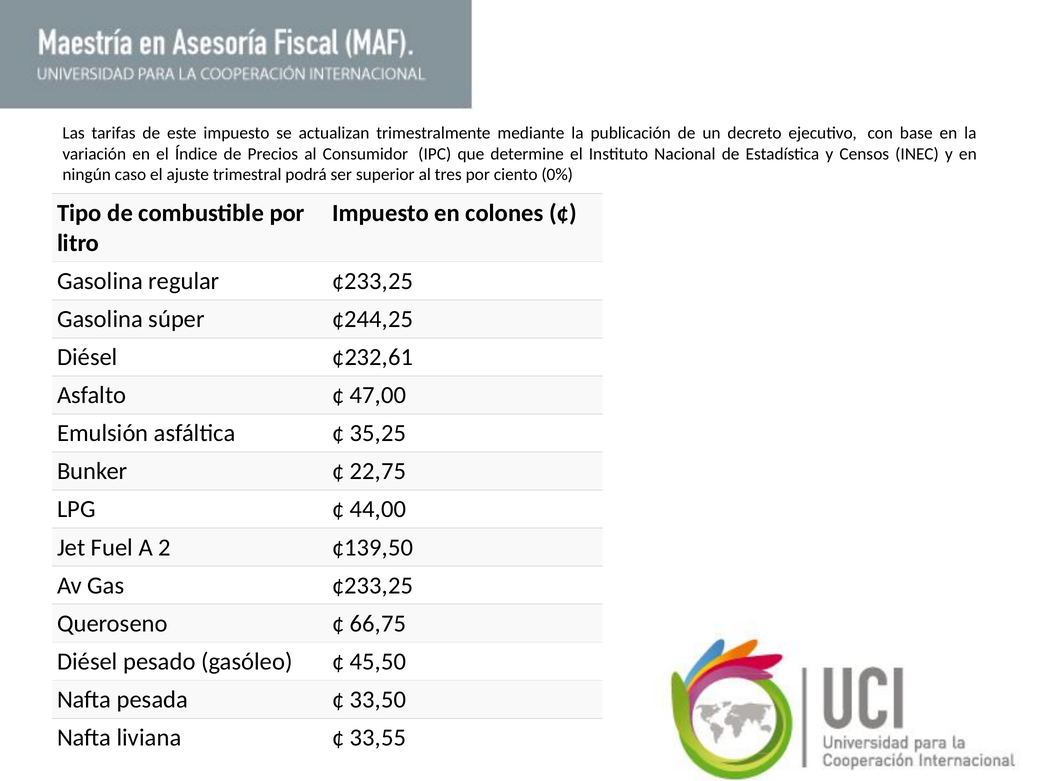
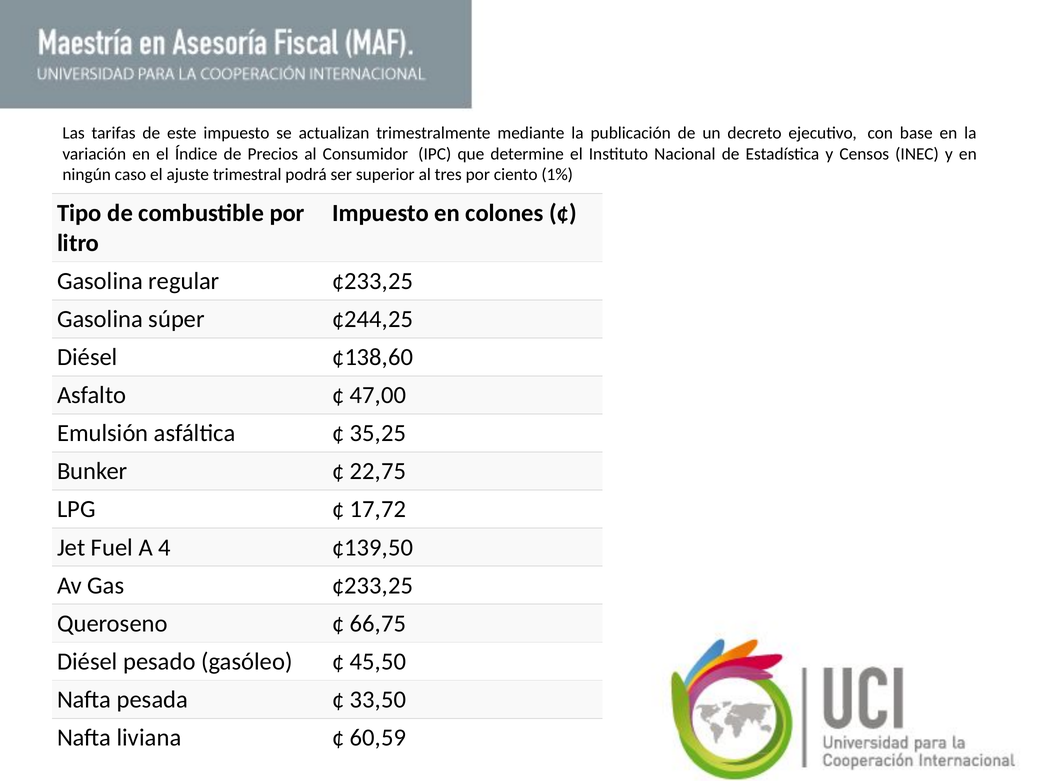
0%: 0% -> 1%
¢232,61: ¢232,61 -> ¢138,60
44,00: 44,00 -> 17,72
2: 2 -> 4
33,55: 33,55 -> 60,59
